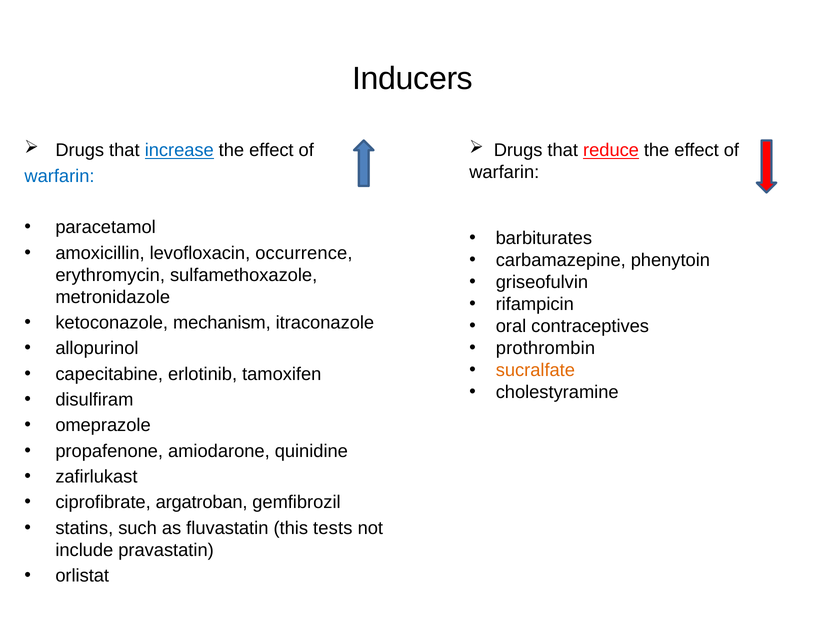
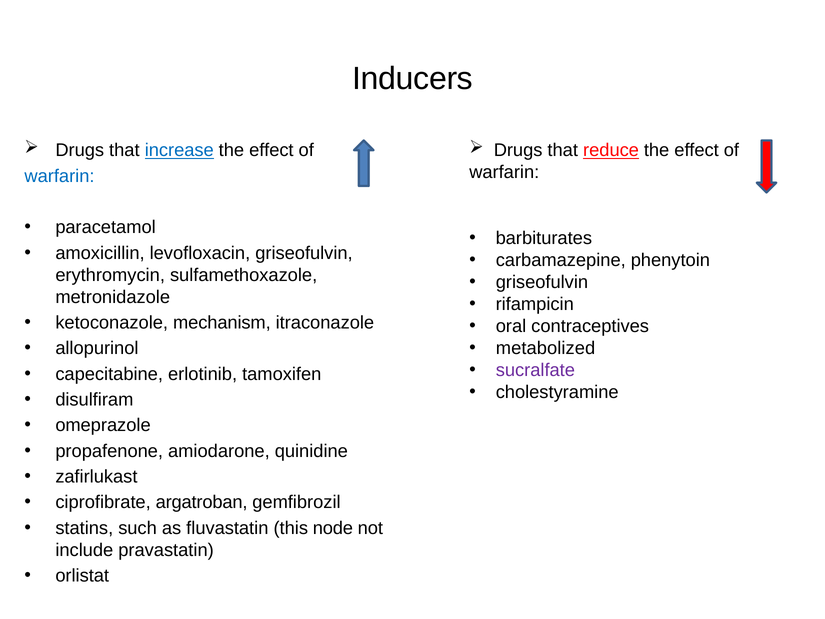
levofloxacin occurrence: occurrence -> griseofulvin
prothrombin: prothrombin -> metabolized
sucralfate colour: orange -> purple
tests: tests -> node
